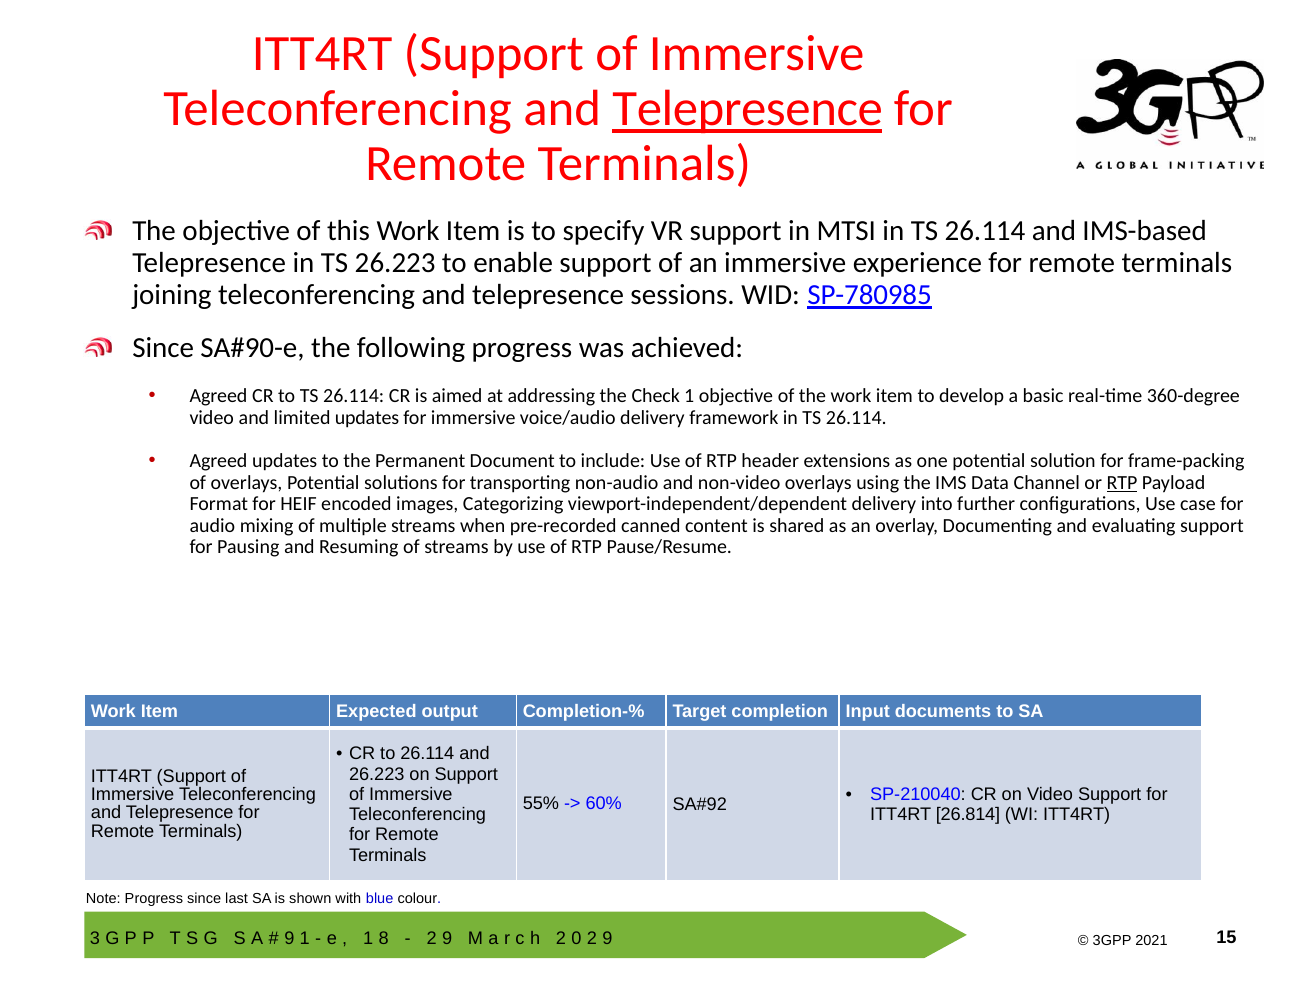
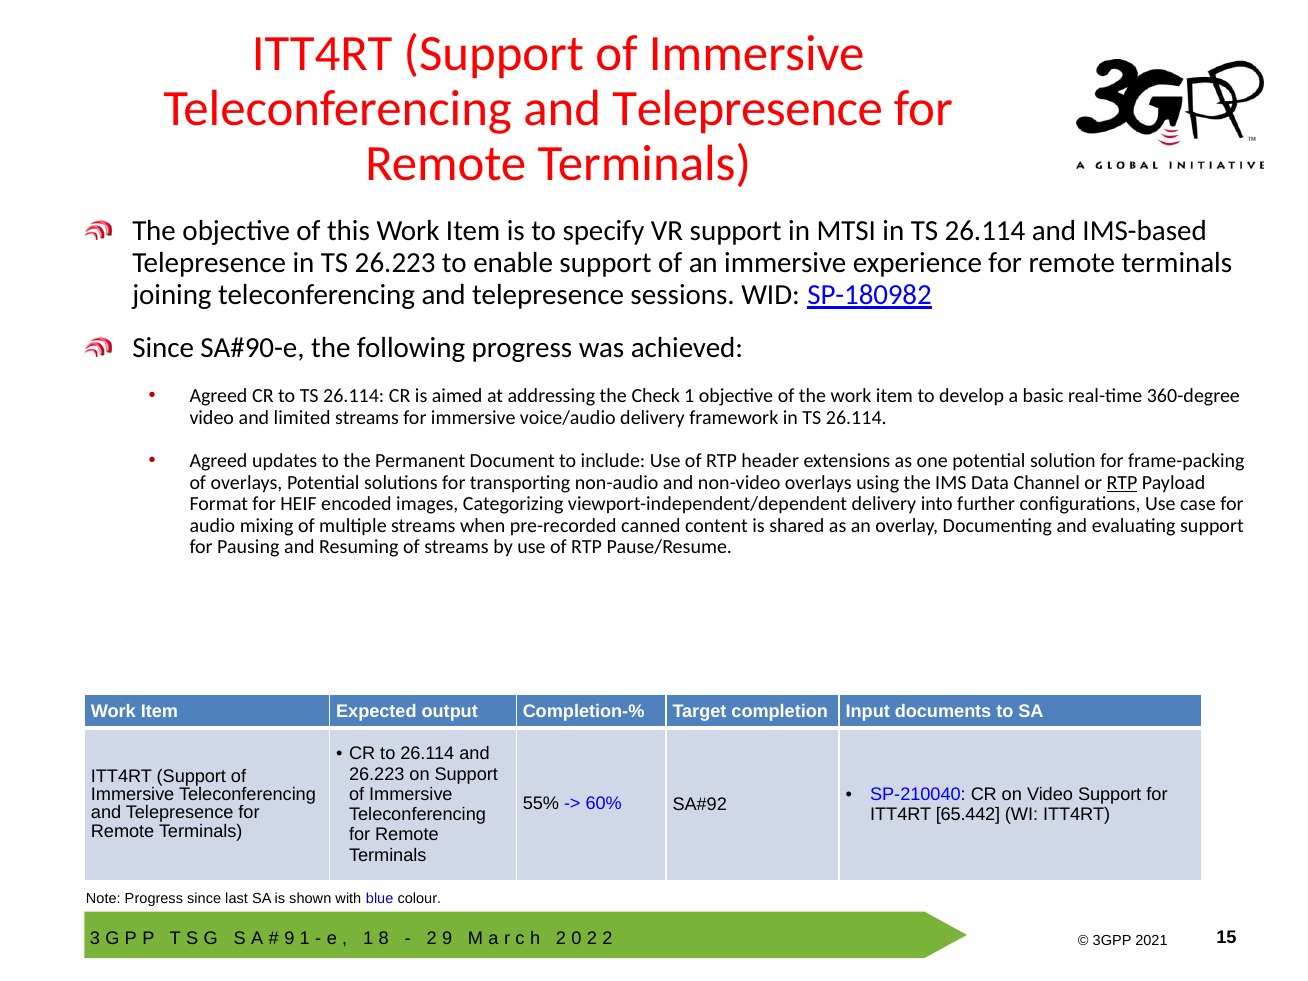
Telepresence at (748, 109) underline: present -> none
SP-780985: SP-780985 -> SP-180982
limited updates: updates -> streams
26.814: 26.814 -> 65.442
9 at (607, 938): 9 -> 2
